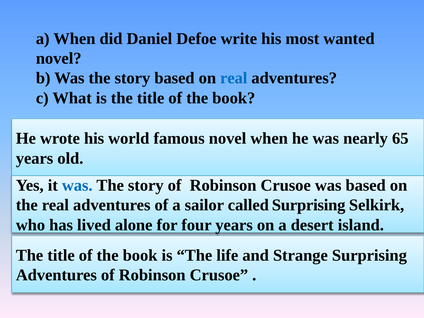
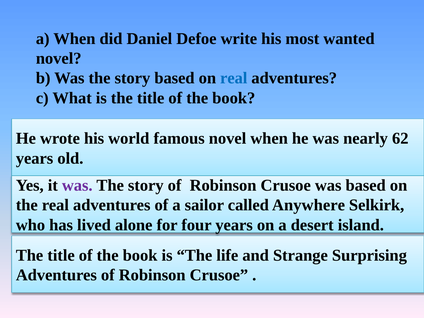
65: 65 -> 62
was at (77, 185) colour: blue -> purple
called Surprising: Surprising -> Anywhere
